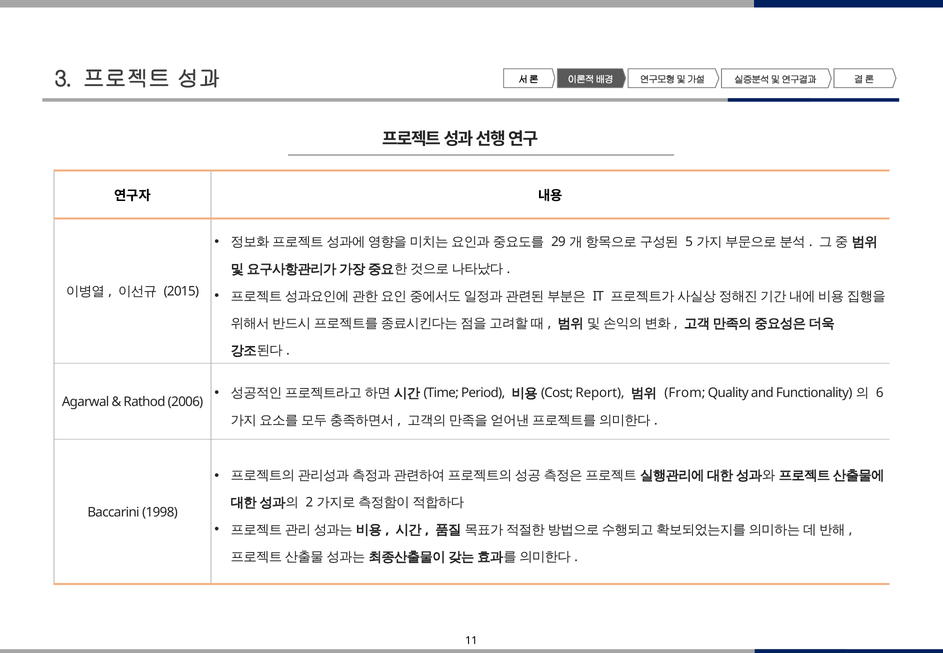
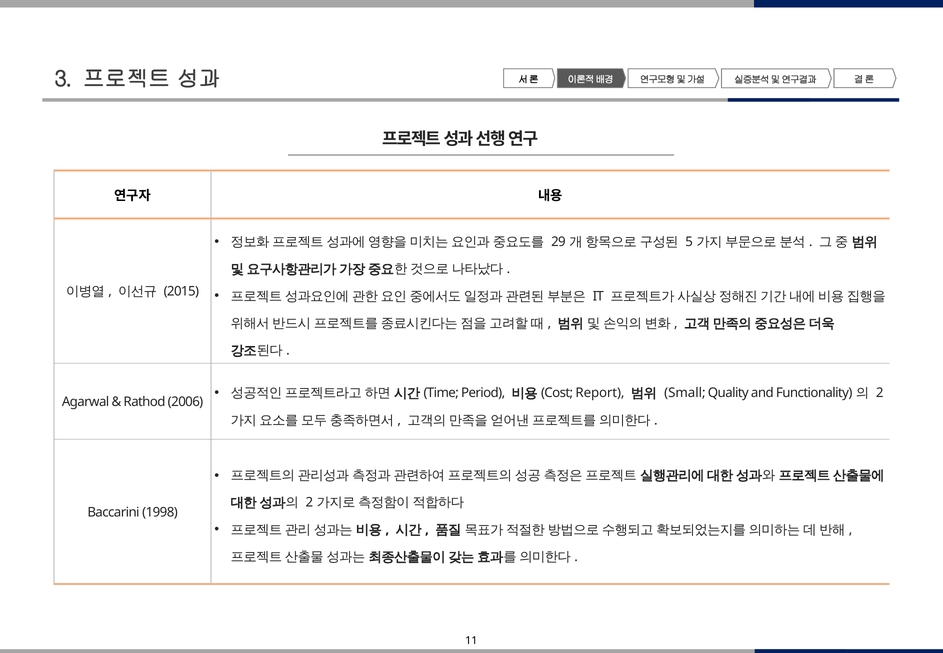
From: From -> Small
6 at (880, 393): 6 -> 2
